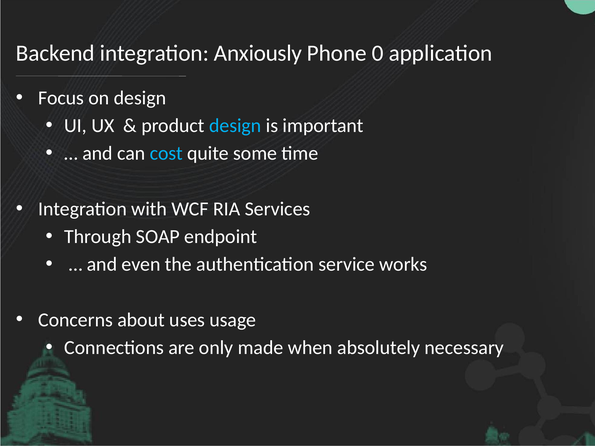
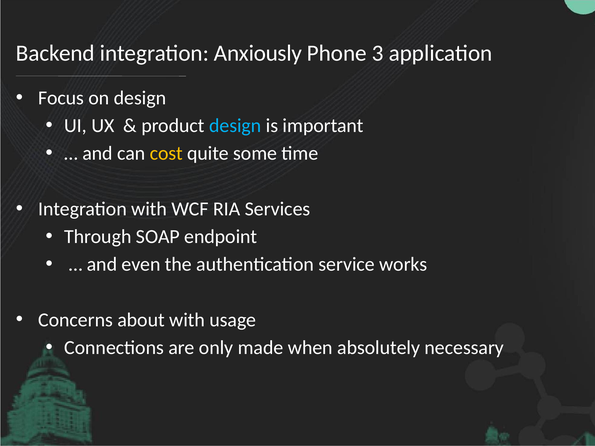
0: 0 -> 3
cost colour: light blue -> yellow
about uses: uses -> with
